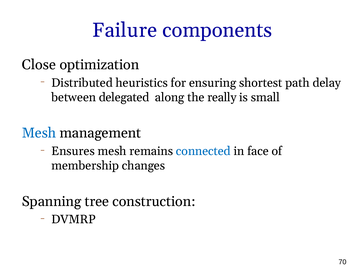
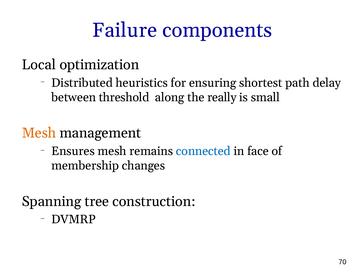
Close: Close -> Local
delegated: delegated -> threshold
Mesh at (39, 133) colour: blue -> orange
